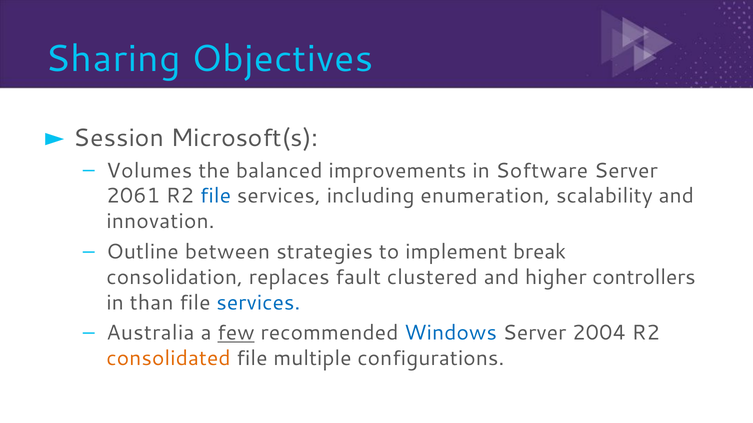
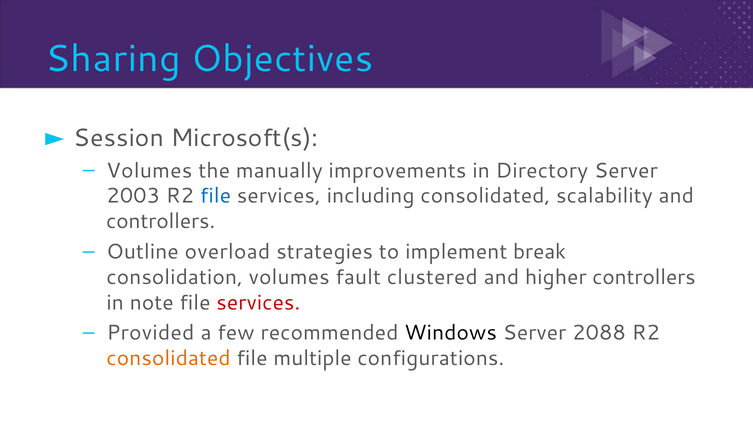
balanced: balanced -> manually
Software: Software -> Directory
2061: 2061 -> 2003
including enumeration: enumeration -> consolidated
innovation at (161, 222): innovation -> controllers
between: between -> overload
consolidation replaces: replaces -> volumes
than: than -> note
services at (258, 303) colour: blue -> red
Australia: Australia -> Provided
few underline: present -> none
Windows colour: blue -> black
2004: 2004 -> 2088
